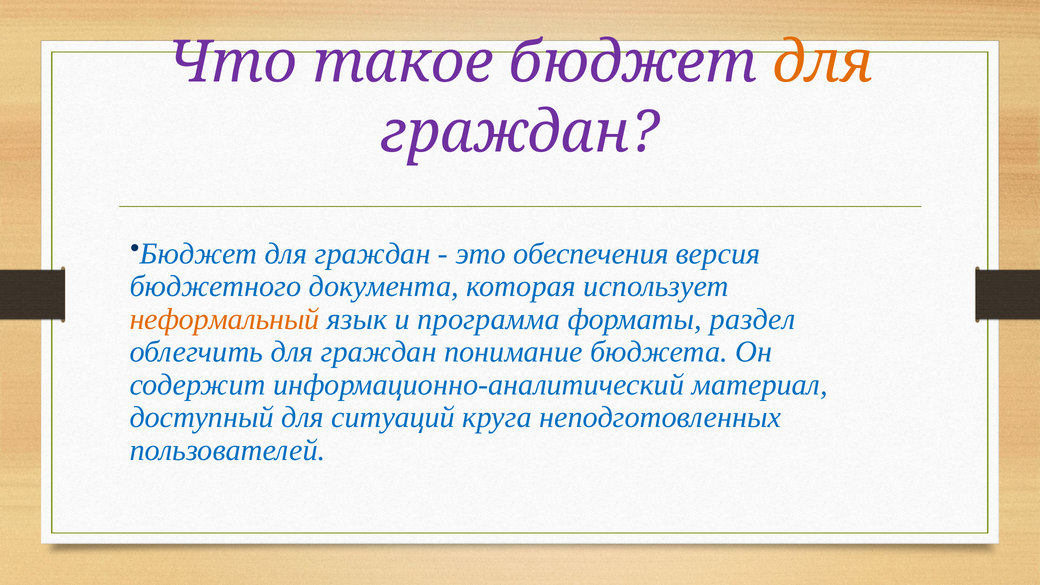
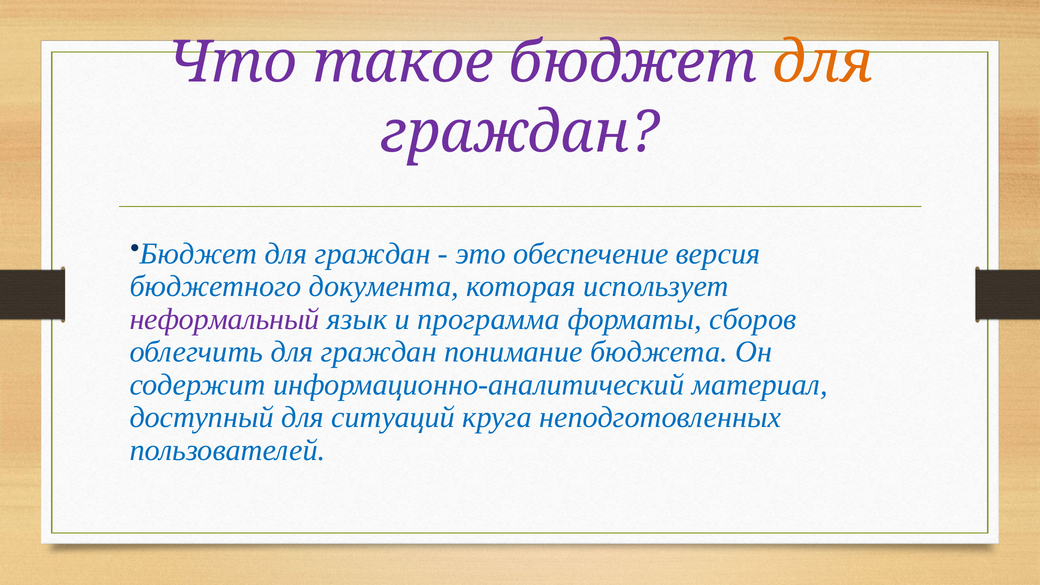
обеспечения: обеспечения -> обеспечение
неформальный colour: orange -> purple
раздел: раздел -> сборов
